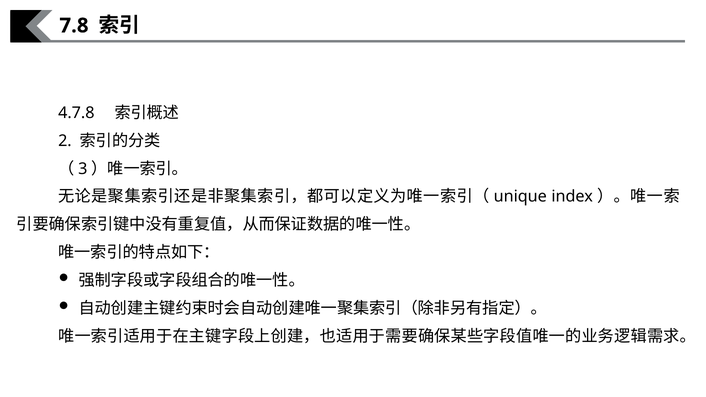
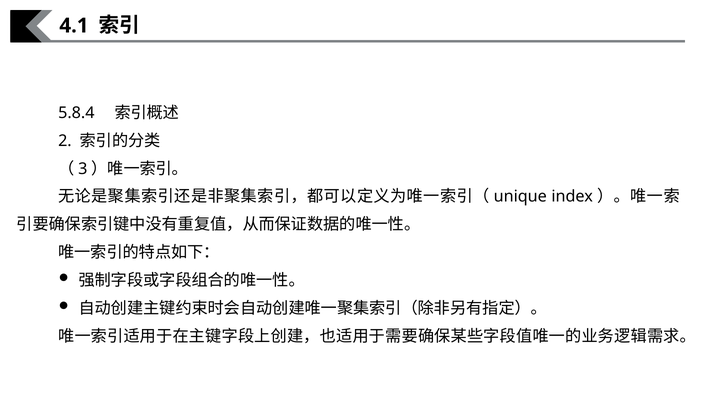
7.8: 7.8 -> 4.1
4.7.8: 4.7.8 -> 5.8.4
